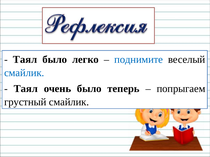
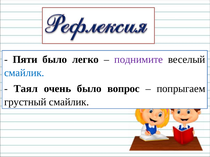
Таял at (25, 60): Таял -> Пяти
поднимите colour: blue -> purple
теперь: теперь -> вопрос
